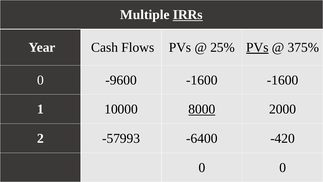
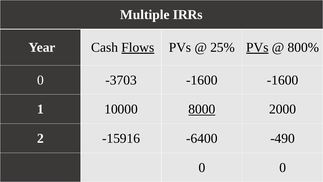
IRRs underline: present -> none
Flows underline: none -> present
375%: 375% -> 800%
-9600: -9600 -> -3703
-57993: -57993 -> -15916
-420: -420 -> -490
